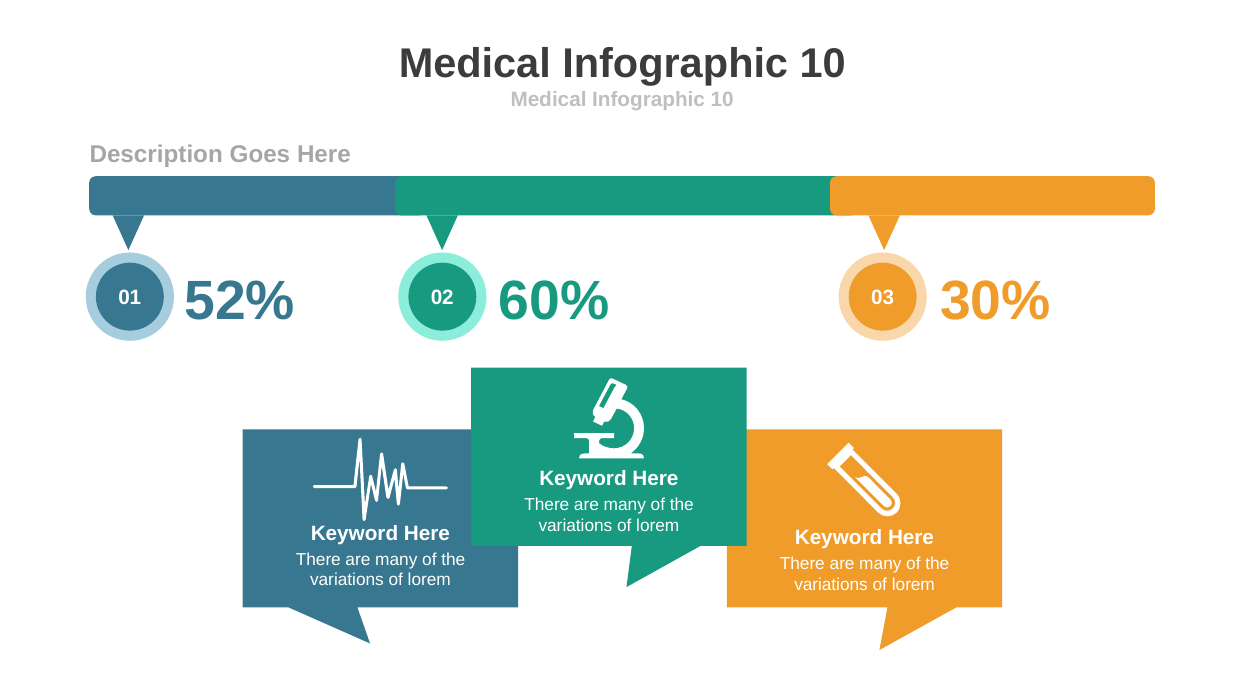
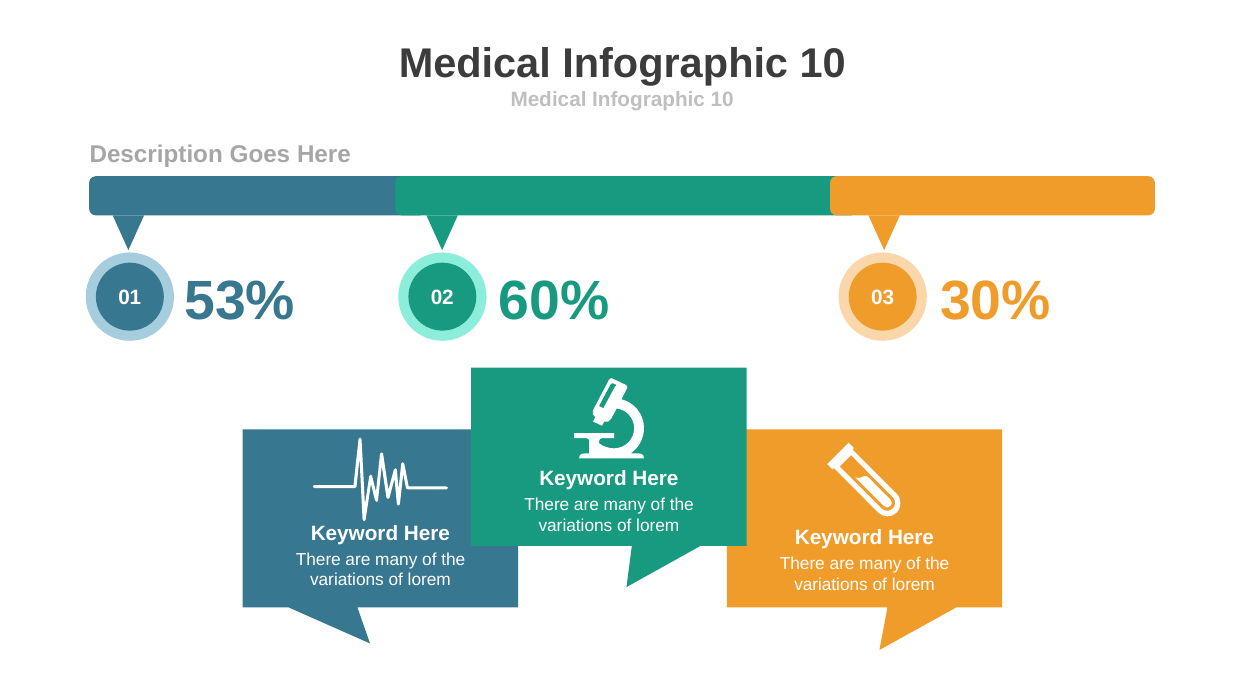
52%: 52% -> 53%
